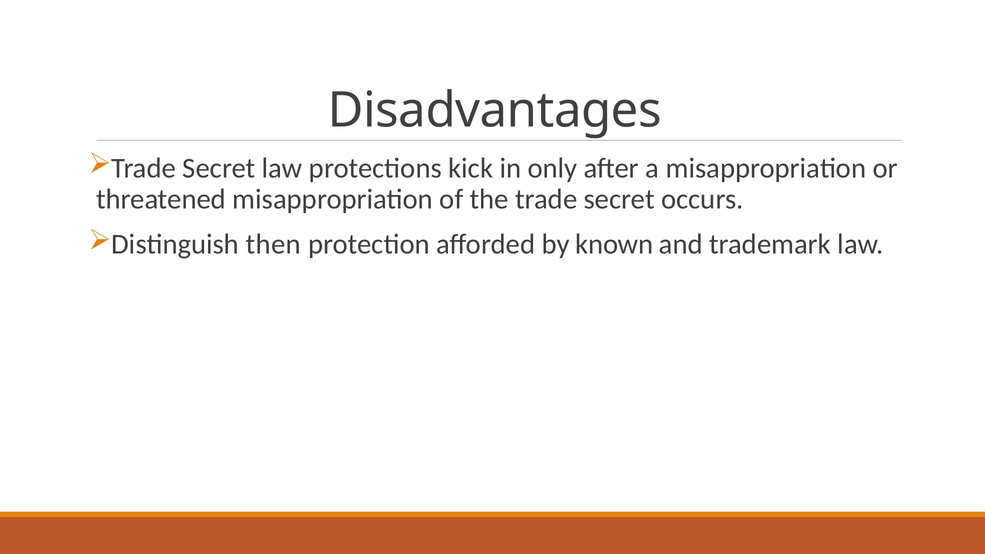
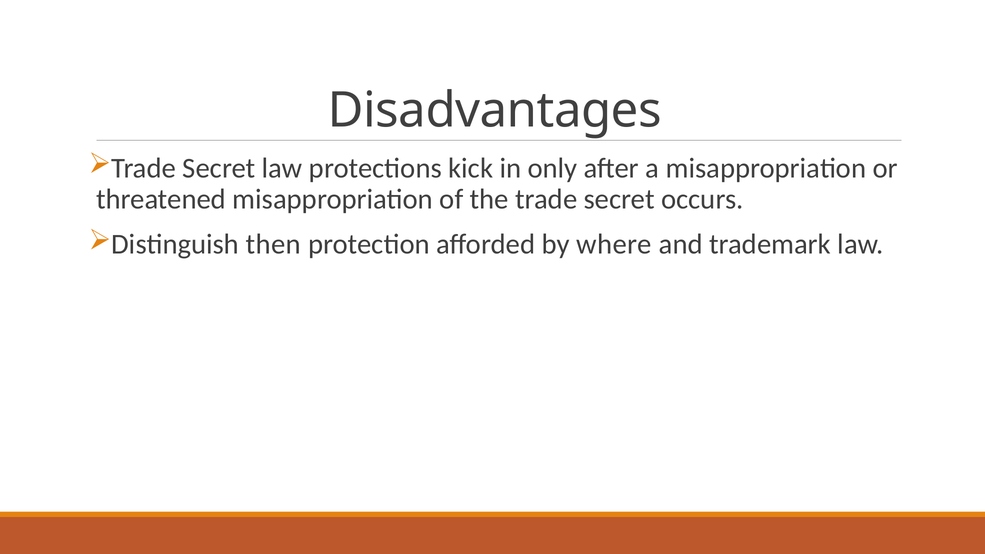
known: known -> where
